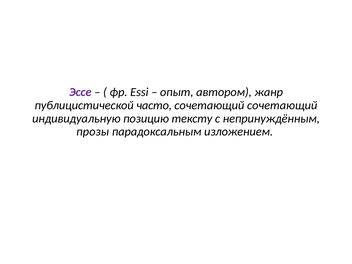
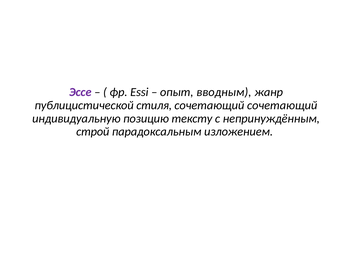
автором: автором -> вводным
часто: часто -> стиля
прозы: прозы -> строй
